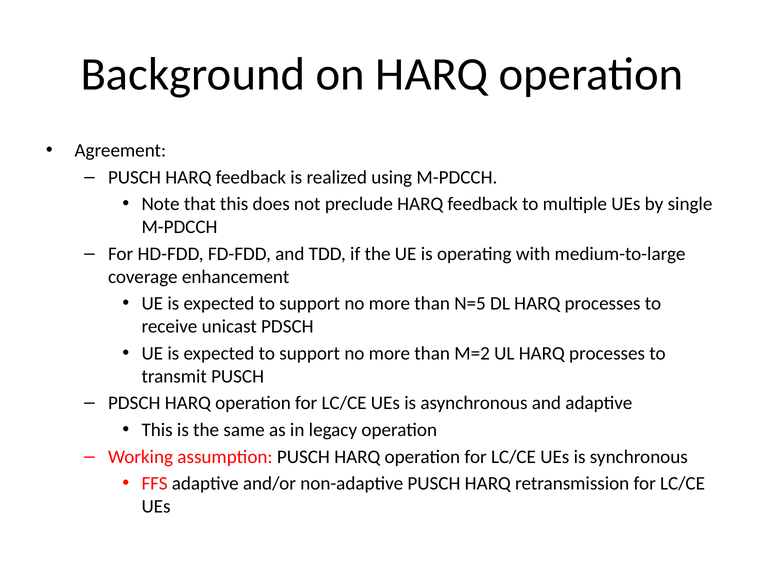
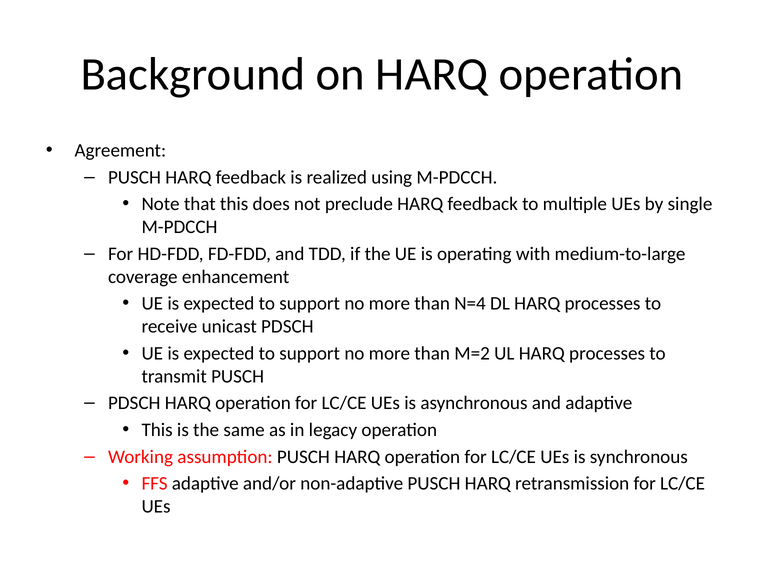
N=5: N=5 -> N=4
